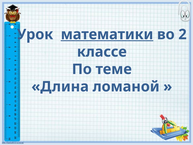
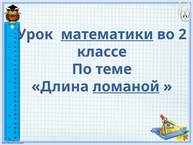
ломаной underline: none -> present
